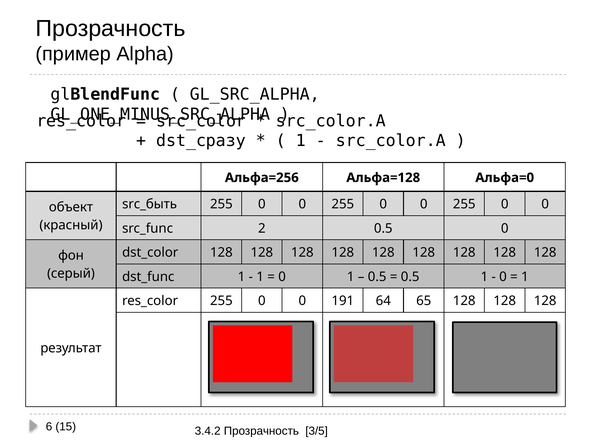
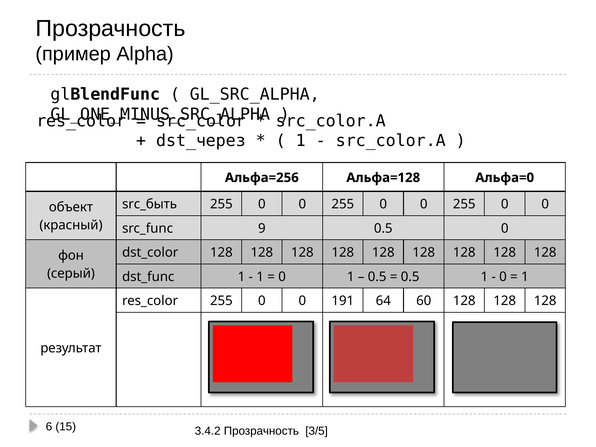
dst_сразу: dst_сразу -> dst_через
2: 2 -> 9
65: 65 -> 60
